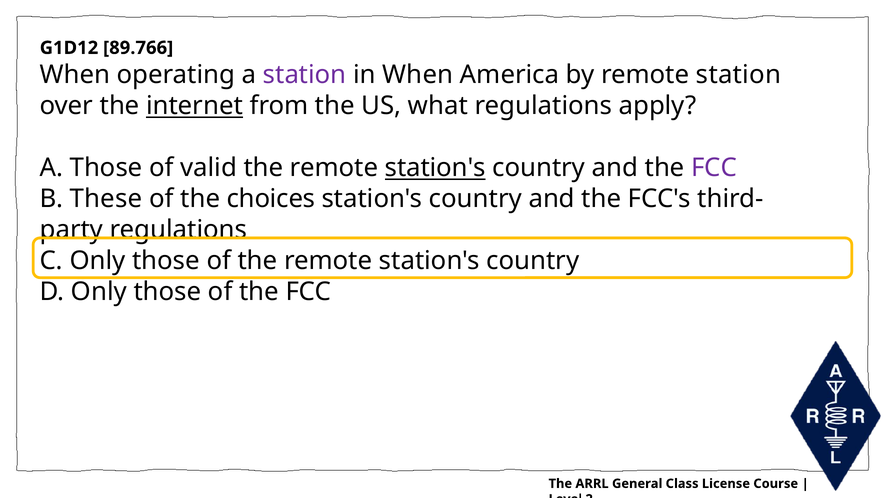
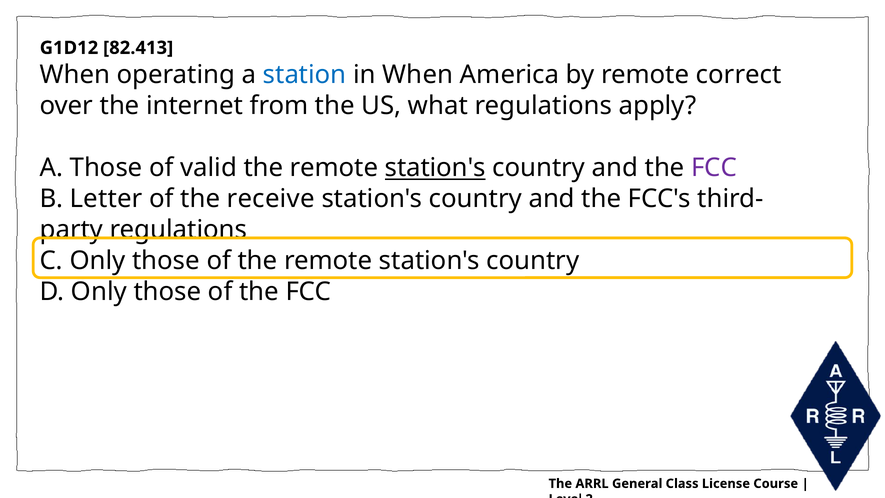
89.766: 89.766 -> 82.413
station at (305, 75) colour: purple -> blue
remote station: station -> correct
internet underline: present -> none
These: These -> Letter
choices: choices -> receive
